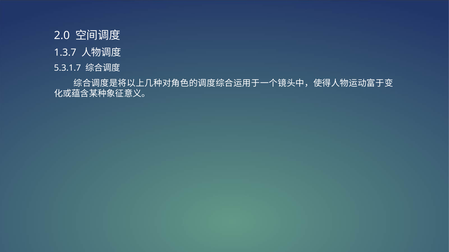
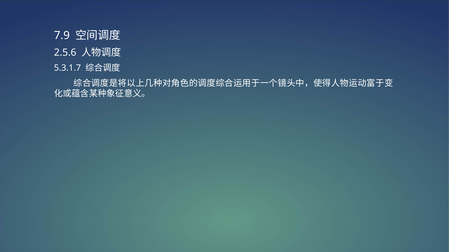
2.0: 2.0 -> 7.9
1.3.7: 1.3.7 -> 2.5.6
